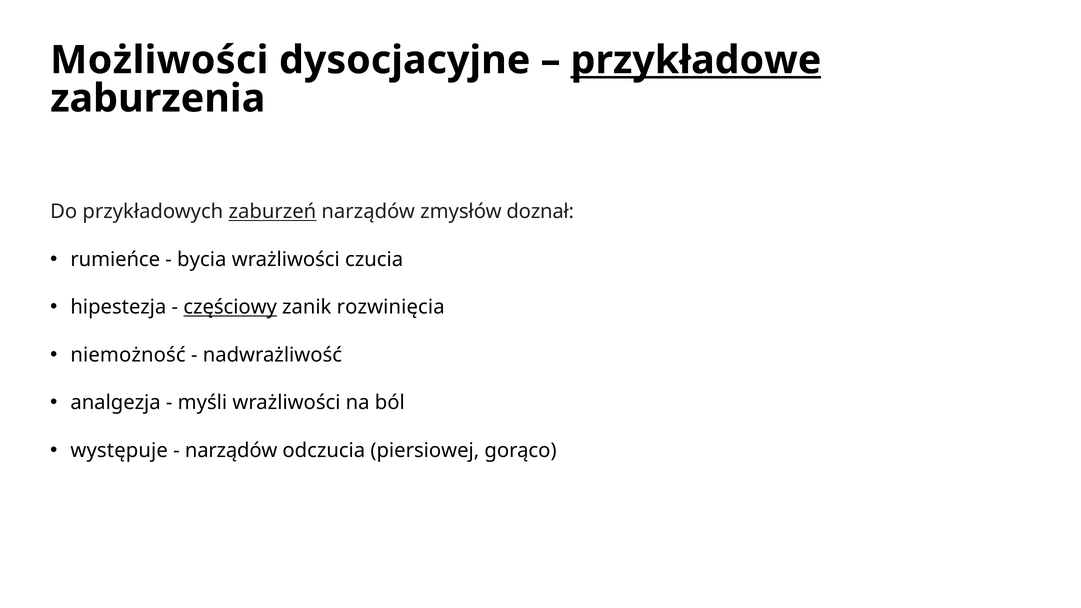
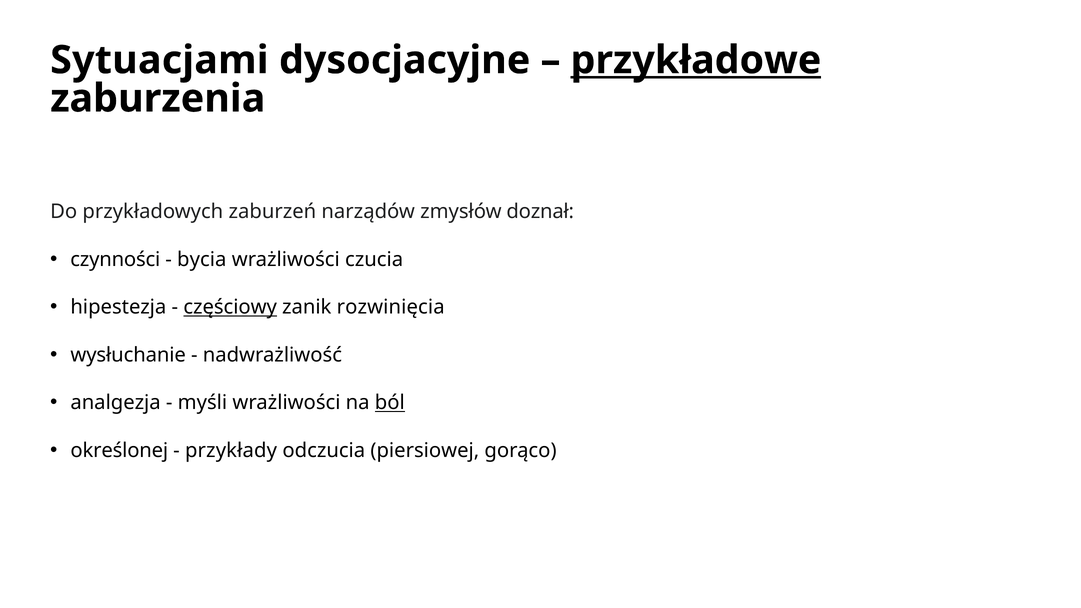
Możliwości: Możliwości -> Sytuacjami
zaburzeń underline: present -> none
rumieńce: rumieńce -> czynności
niemożność: niemożność -> wysłuchanie
ból underline: none -> present
występuje: występuje -> określonej
narządów at (231, 451): narządów -> przykłady
